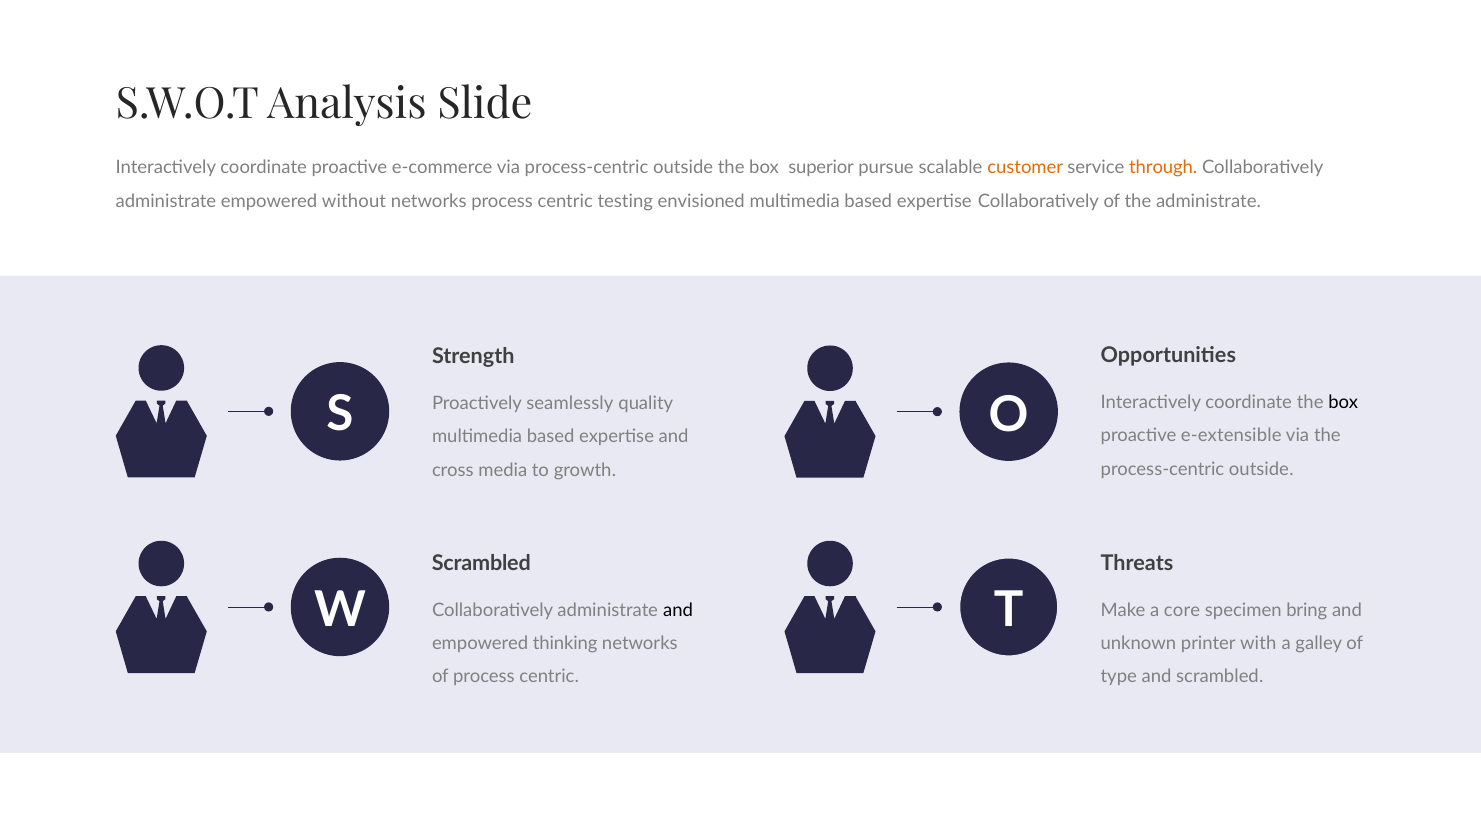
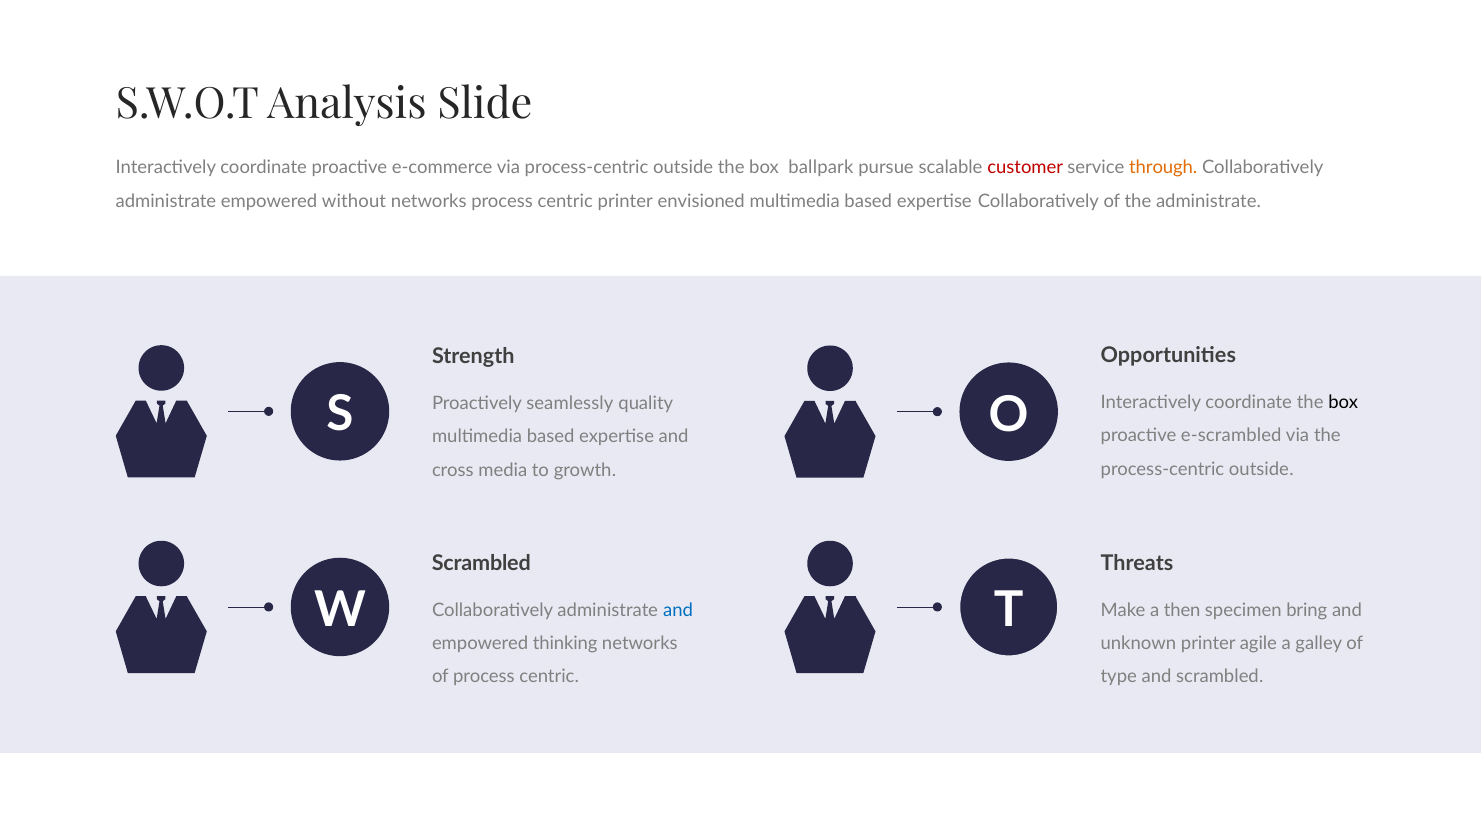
superior: superior -> ballpark
customer colour: orange -> red
centric testing: testing -> printer
e-extensible: e-extensible -> e-scrambled
and at (678, 610) colour: black -> blue
core: core -> then
with: with -> agile
